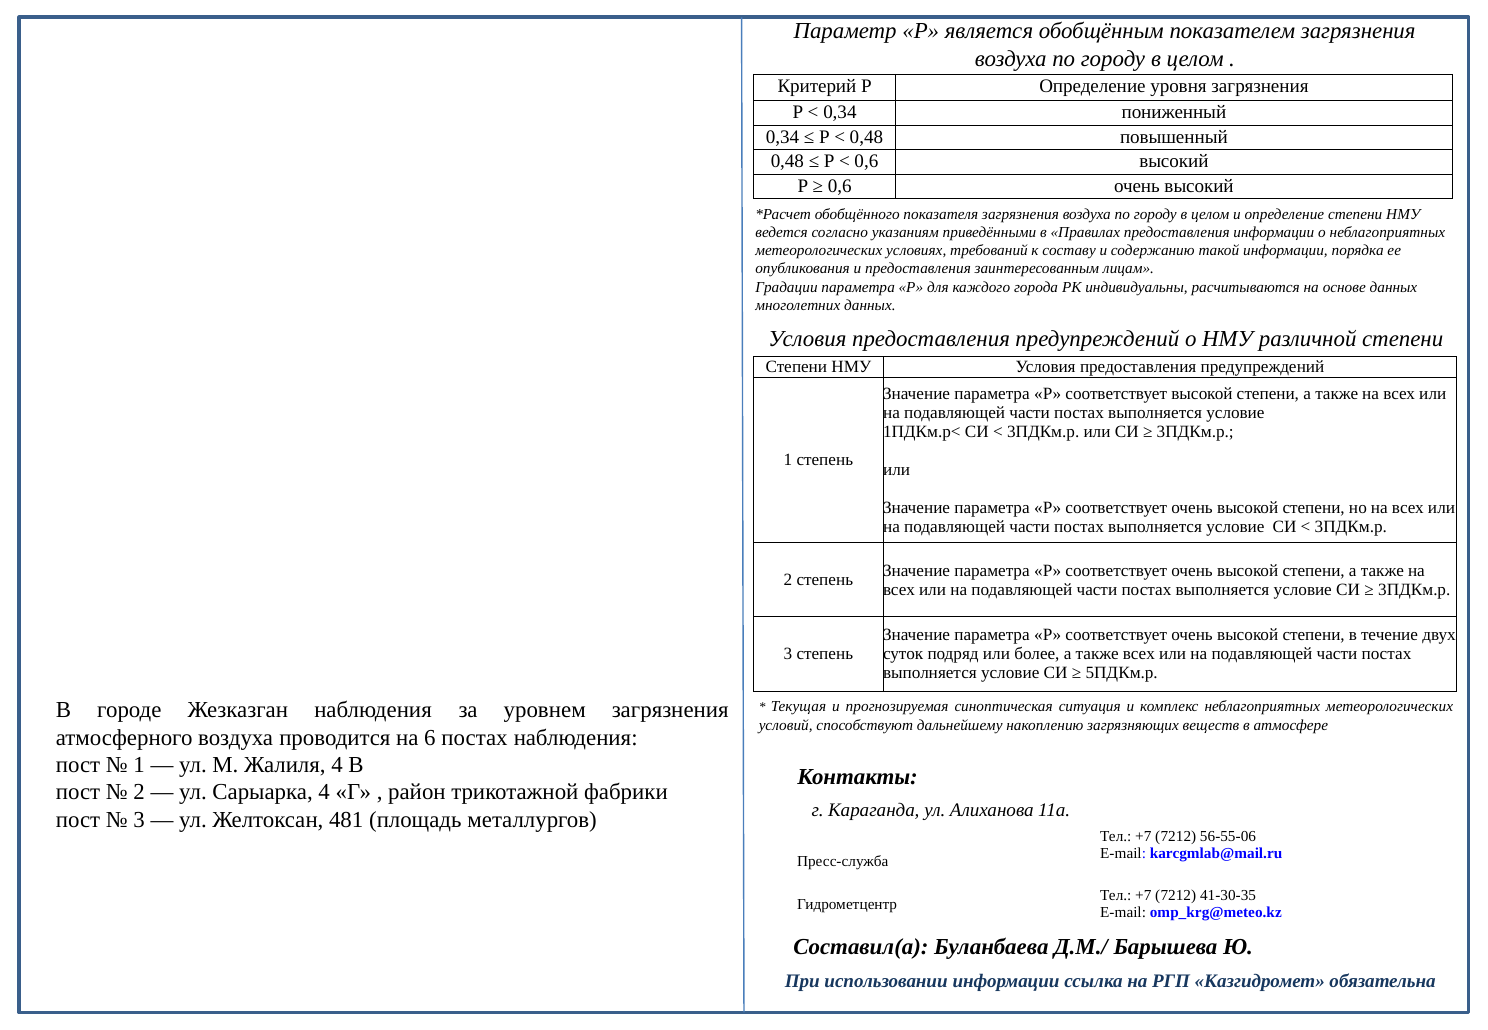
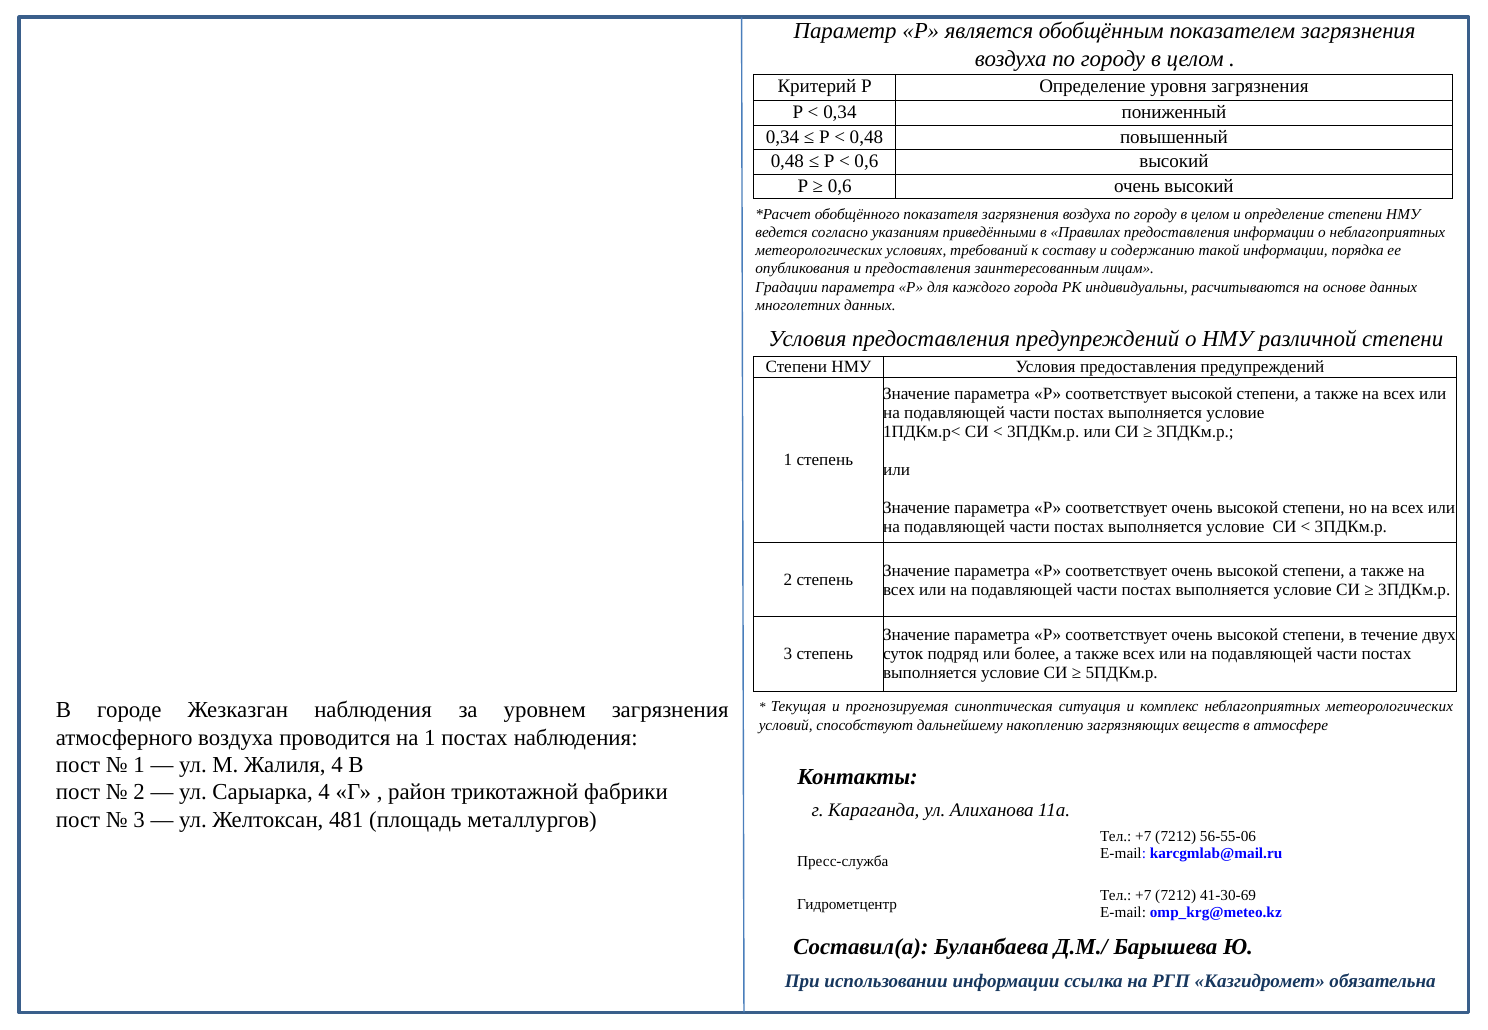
на 6: 6 -> 1
41-30-35: 41-30-35 -> 41-30-69
